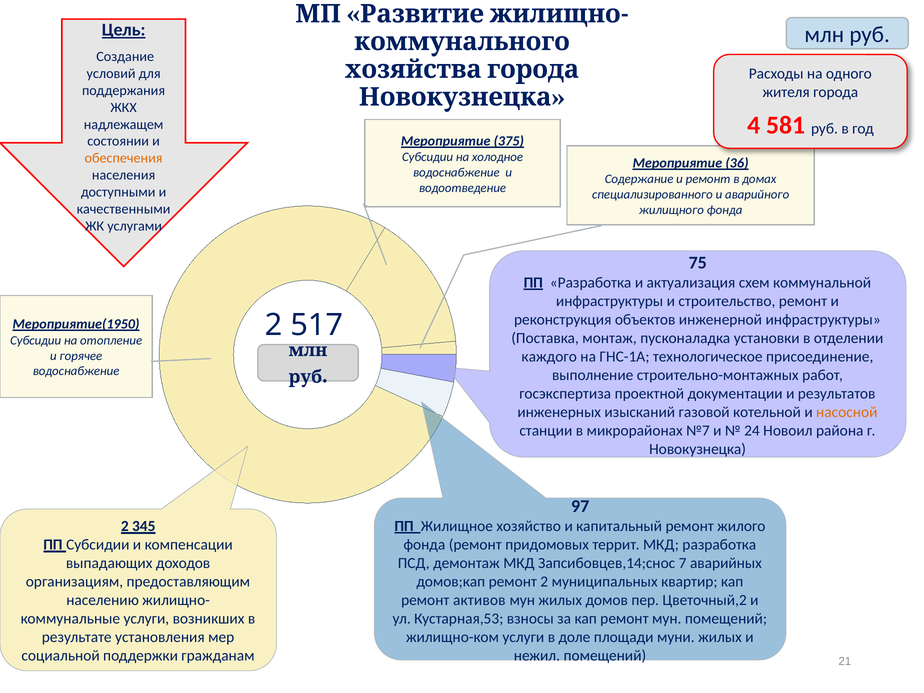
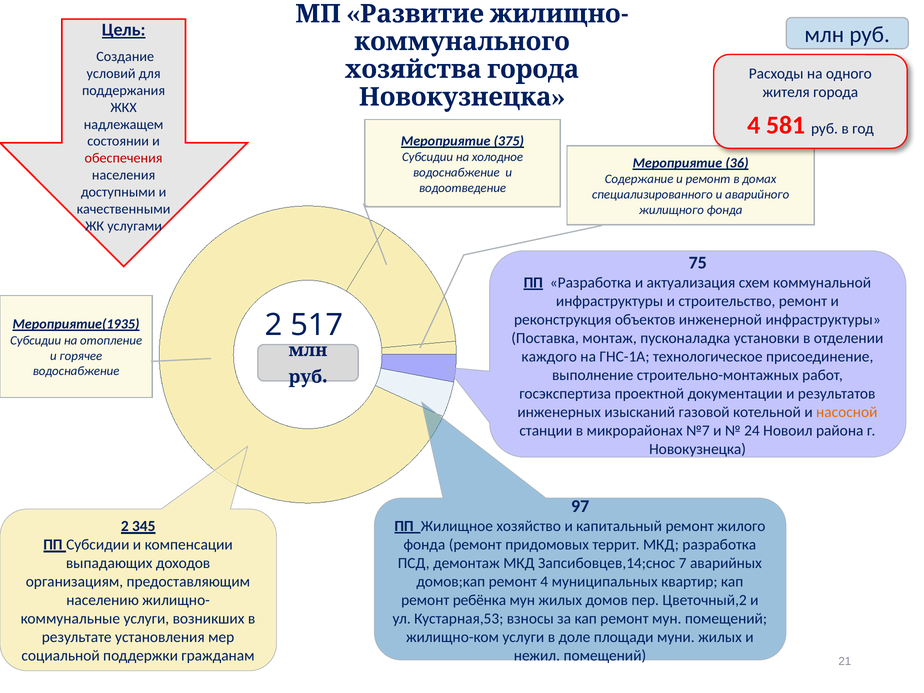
обеспечения colour: orange -> red
Мероприятие(1950: Мероприятие(1950 -> Мероприятие(1935
ремонт 2: 2 -> 4
активов: активов -> ребёнка
